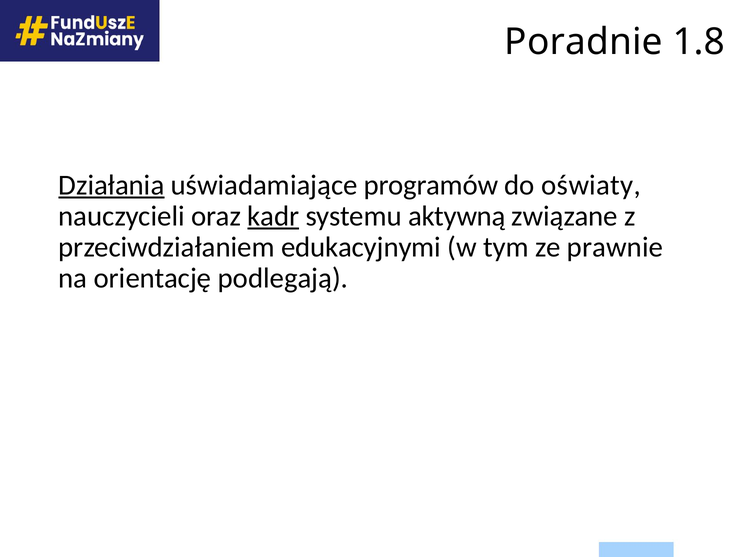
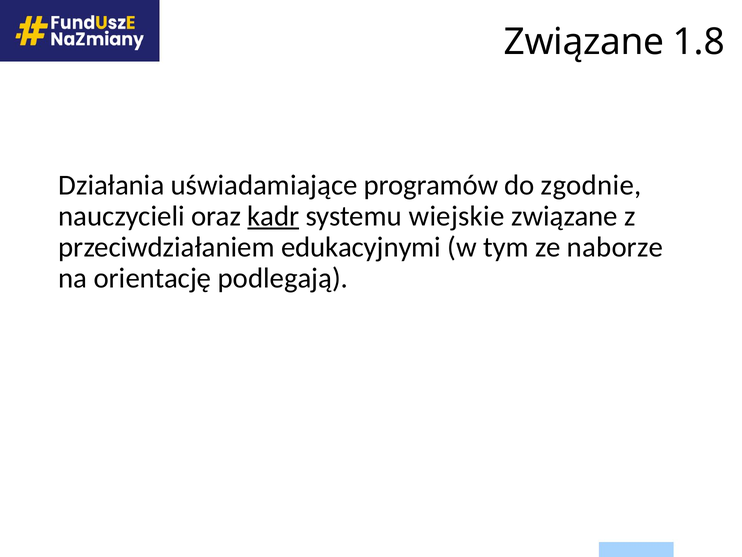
Poradnie at (584, 42): Poradnie -> Związane
Działania underline: present -> none
oświaty: oświaty -> zgodnie
aktywną: aktywną -> wiejskie
prawnie: prawnie -> naborze
